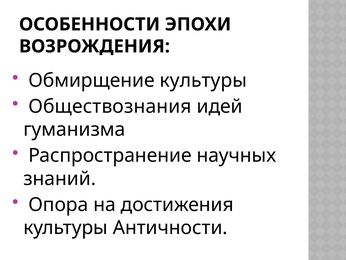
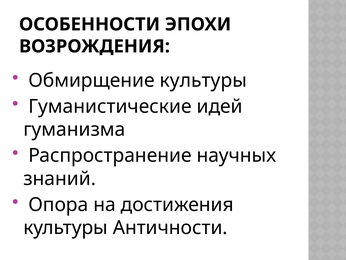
Обществознания: Обществознания -> Гуманистические
